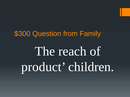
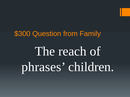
product: product -> phrases
